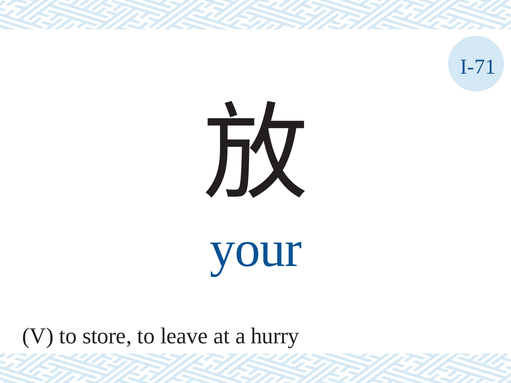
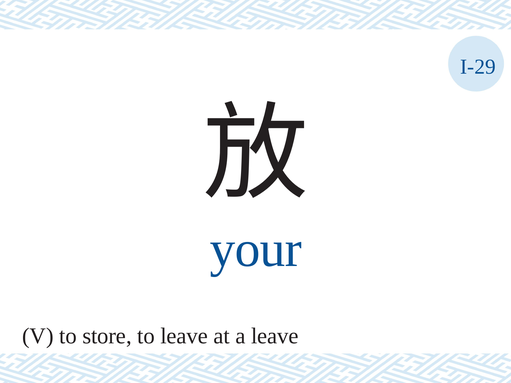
I-71: I-71 -> I-29
a hurry: hurry -> leave
